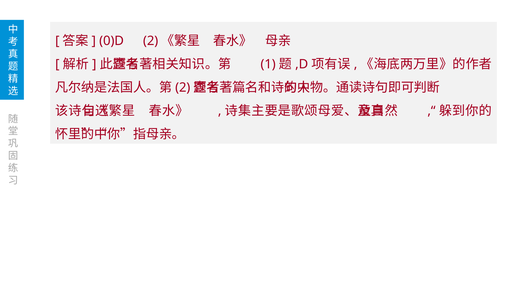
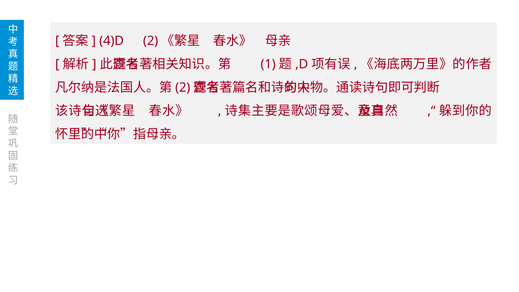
0)D: 0)D -> 4)D
